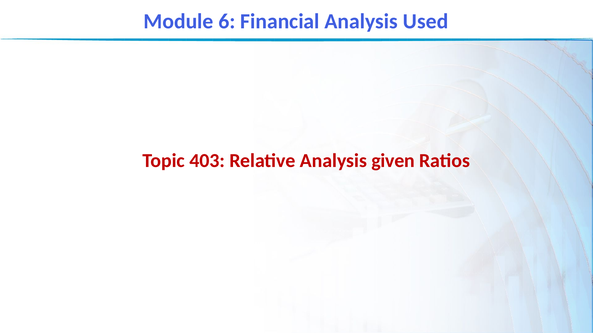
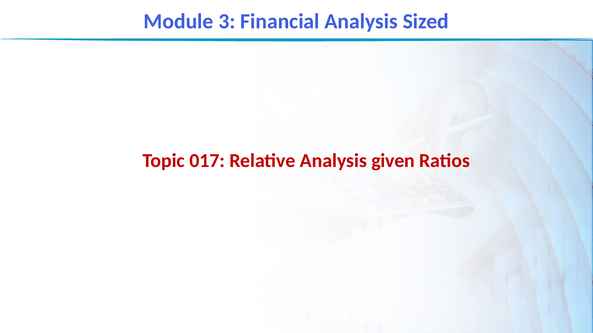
6: 6 -> 3
Used: Used -> Sized
403: 403 -> 017
